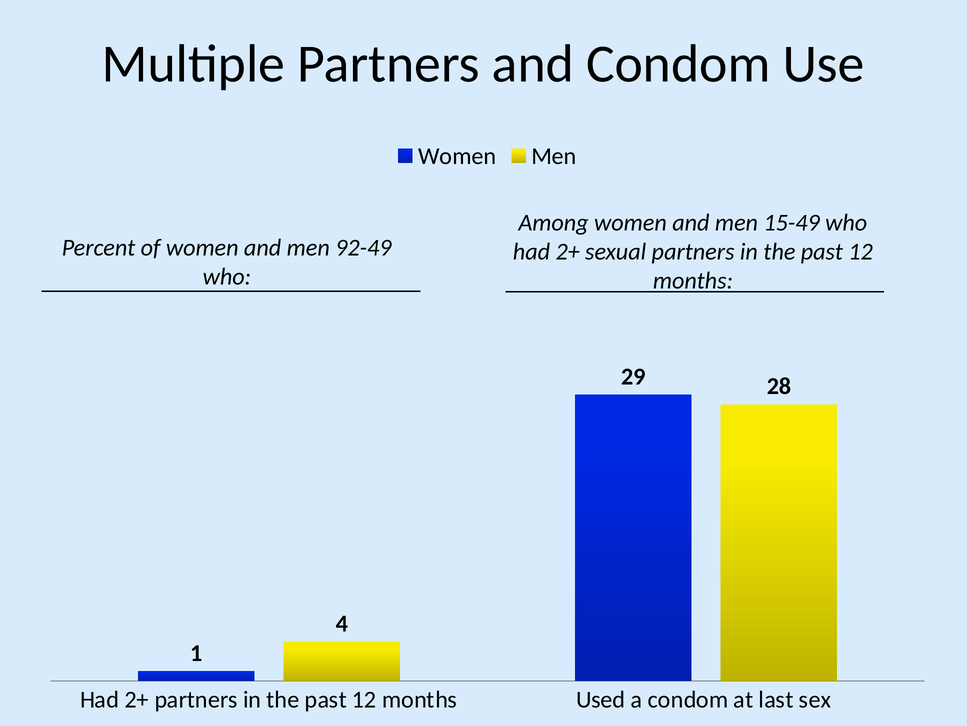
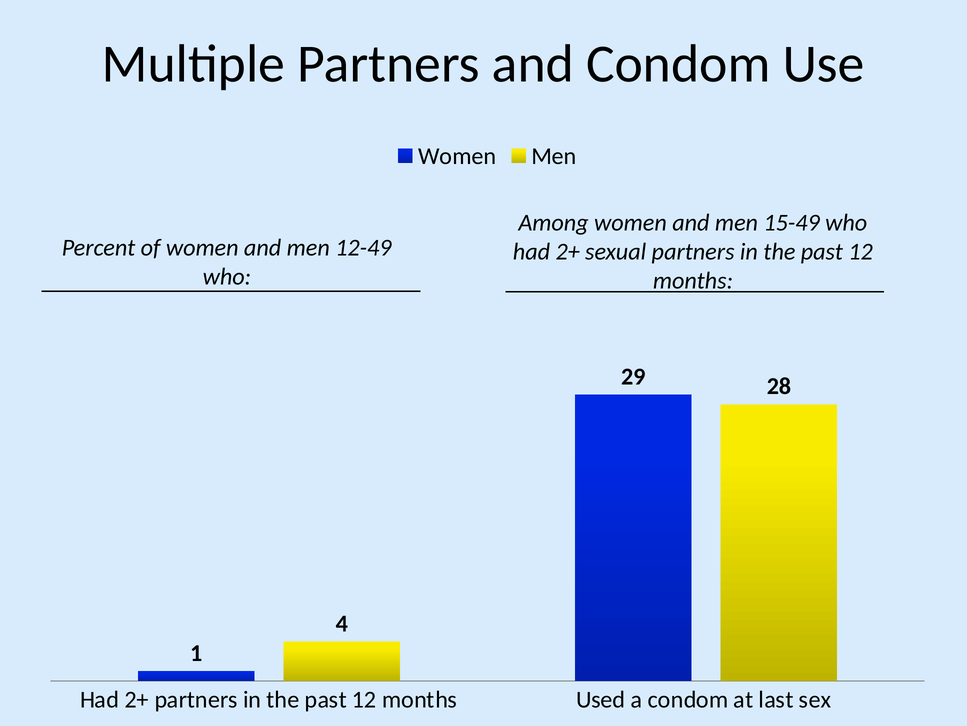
92-49: 92-49 -> 12-49
